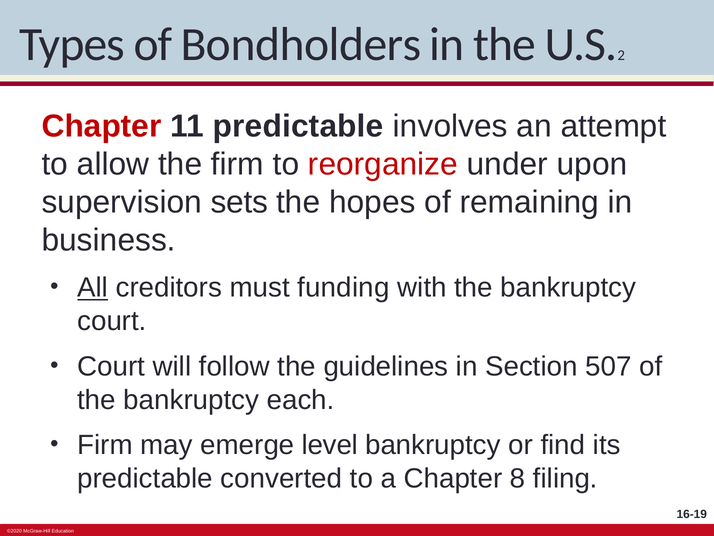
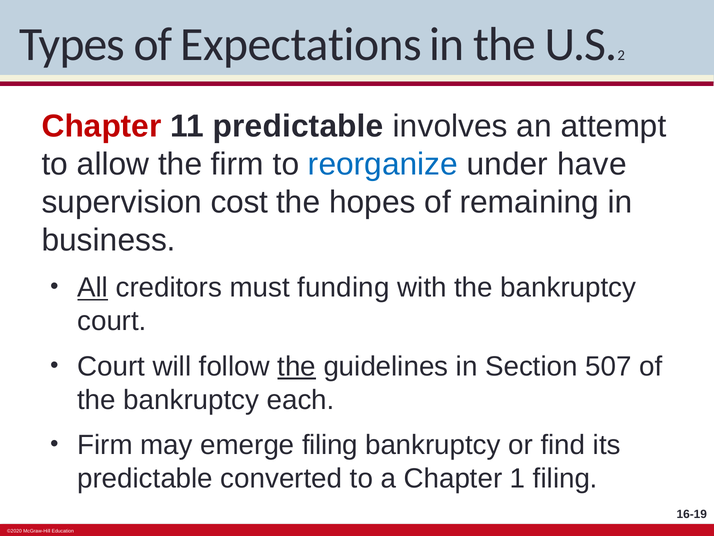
Bondholders: Bondholders -> Expectations
reorganize colour: red -> blue
upon: upon -> have
sets: sets -> cost
the at (297, 366) underline: none -> present
emerge level: level -> filing
8: 8 -> 1
